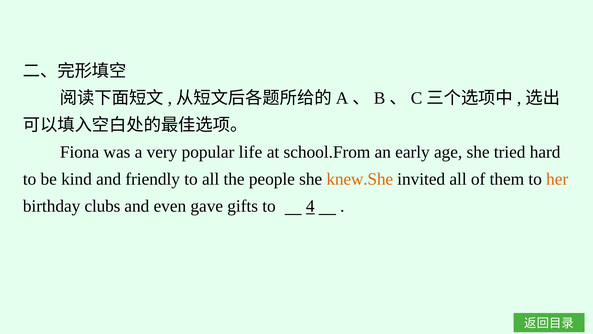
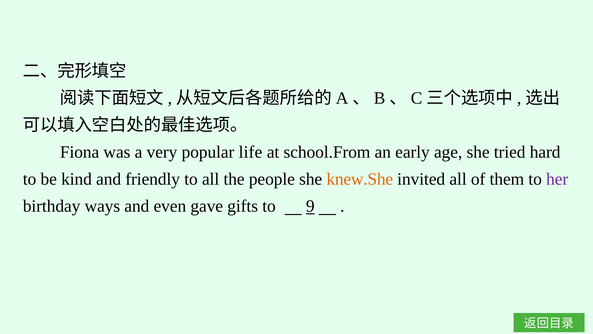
her colour: orange -> purple
clubs: clubs -> ways
4: 4 -> 9
